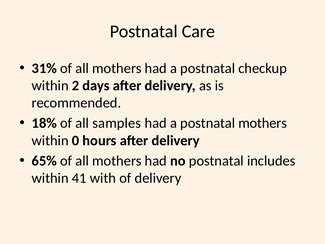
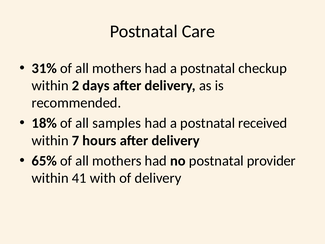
postnatal mothers: mothers -> received
0: 0 -> 7
includes: includes -> provider
